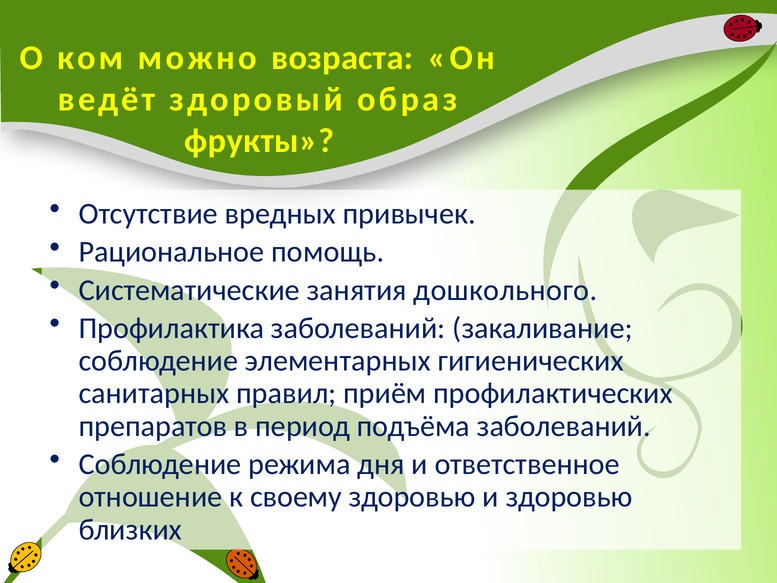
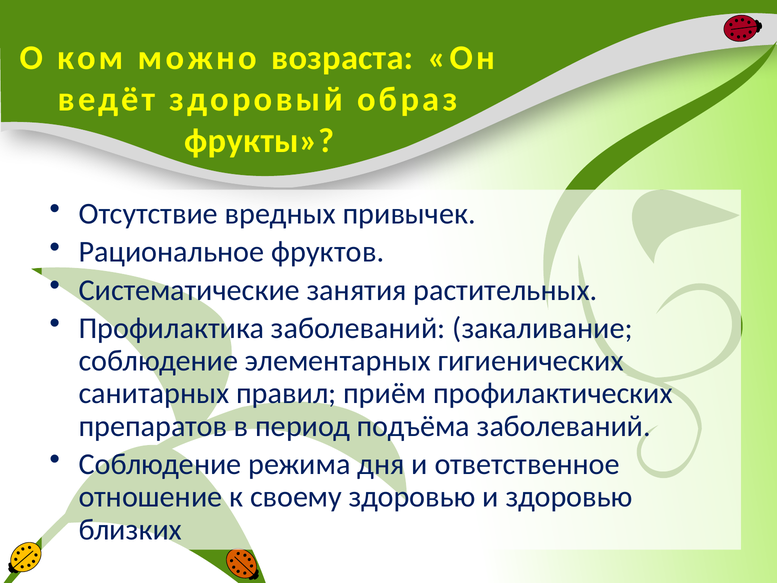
помощь: помощь -> фруктов
дошкольного: дошкольного -> растительных
